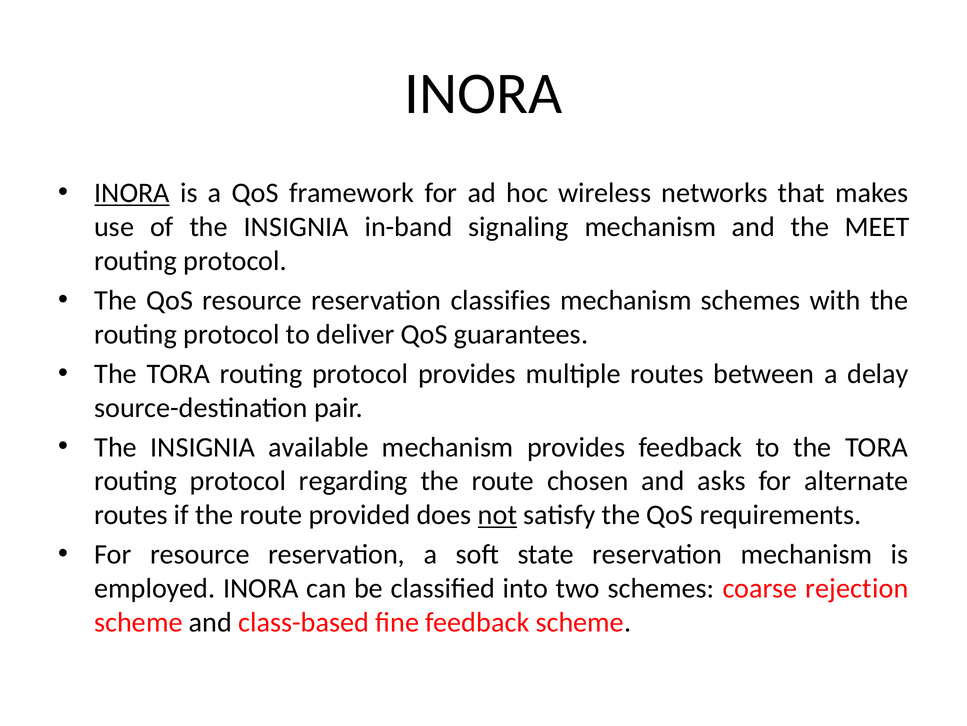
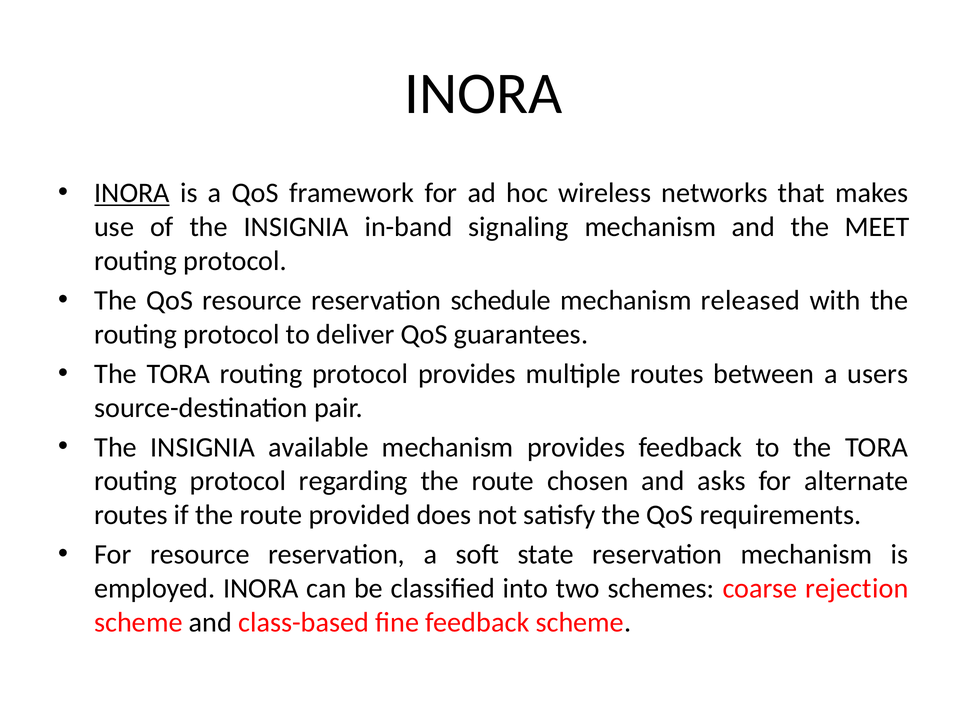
classifies: classifies -> schedule
mechanism schemes: schemes -> released
delay: delay -> users
not underline: present -> none
